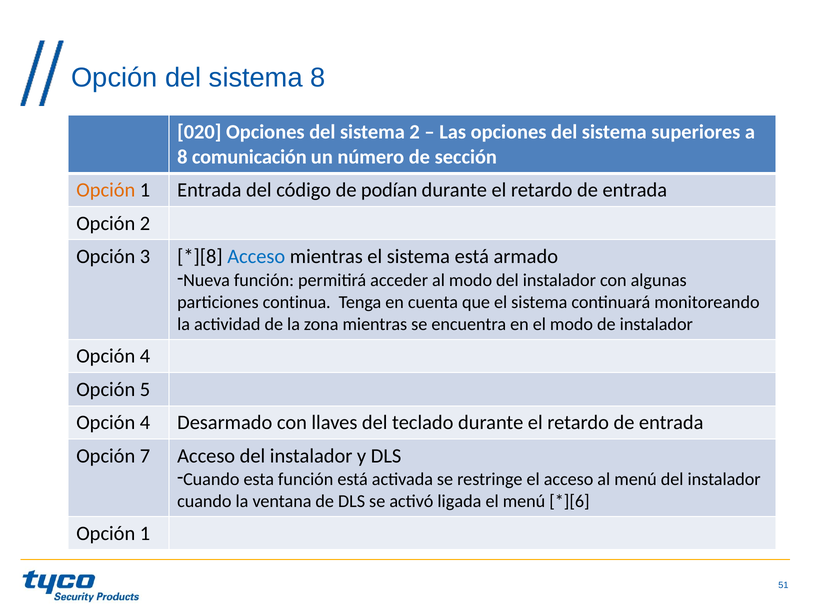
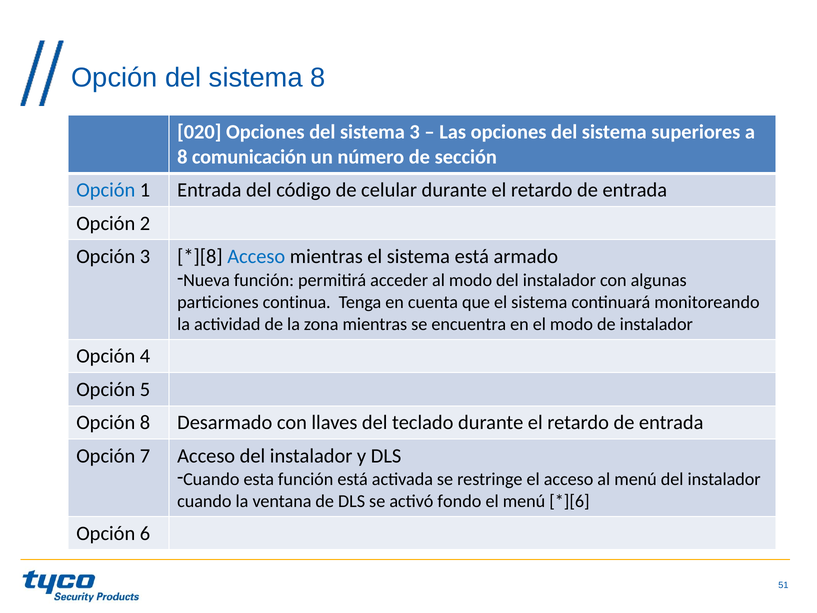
sistema 2: 2 -> 3
Opción at (106, 190) colour: orange -> blue
podían: podían -> celular
4 at (145, 422): 4 -> 8
ligada: ligada -> fondo
1 at (145, 533): 1 -> 6
